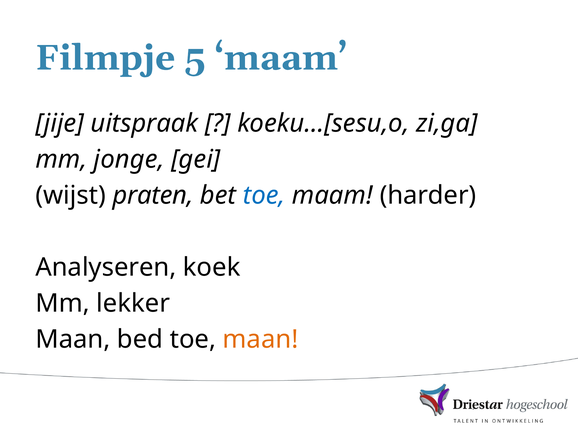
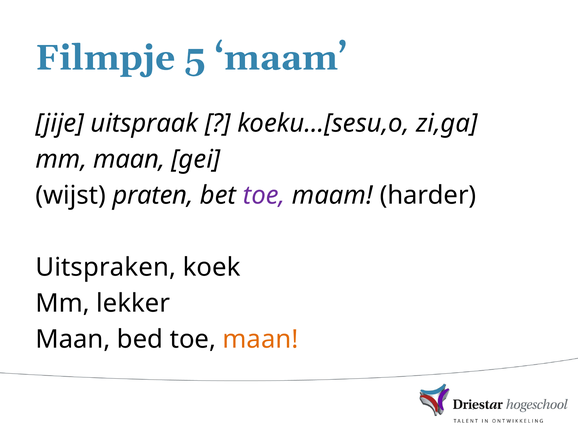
mm jonge: jonge -> maan
toe at (264, 195) colour: blue -> purple
Analyseren: Analyseren -> Uitspraken
